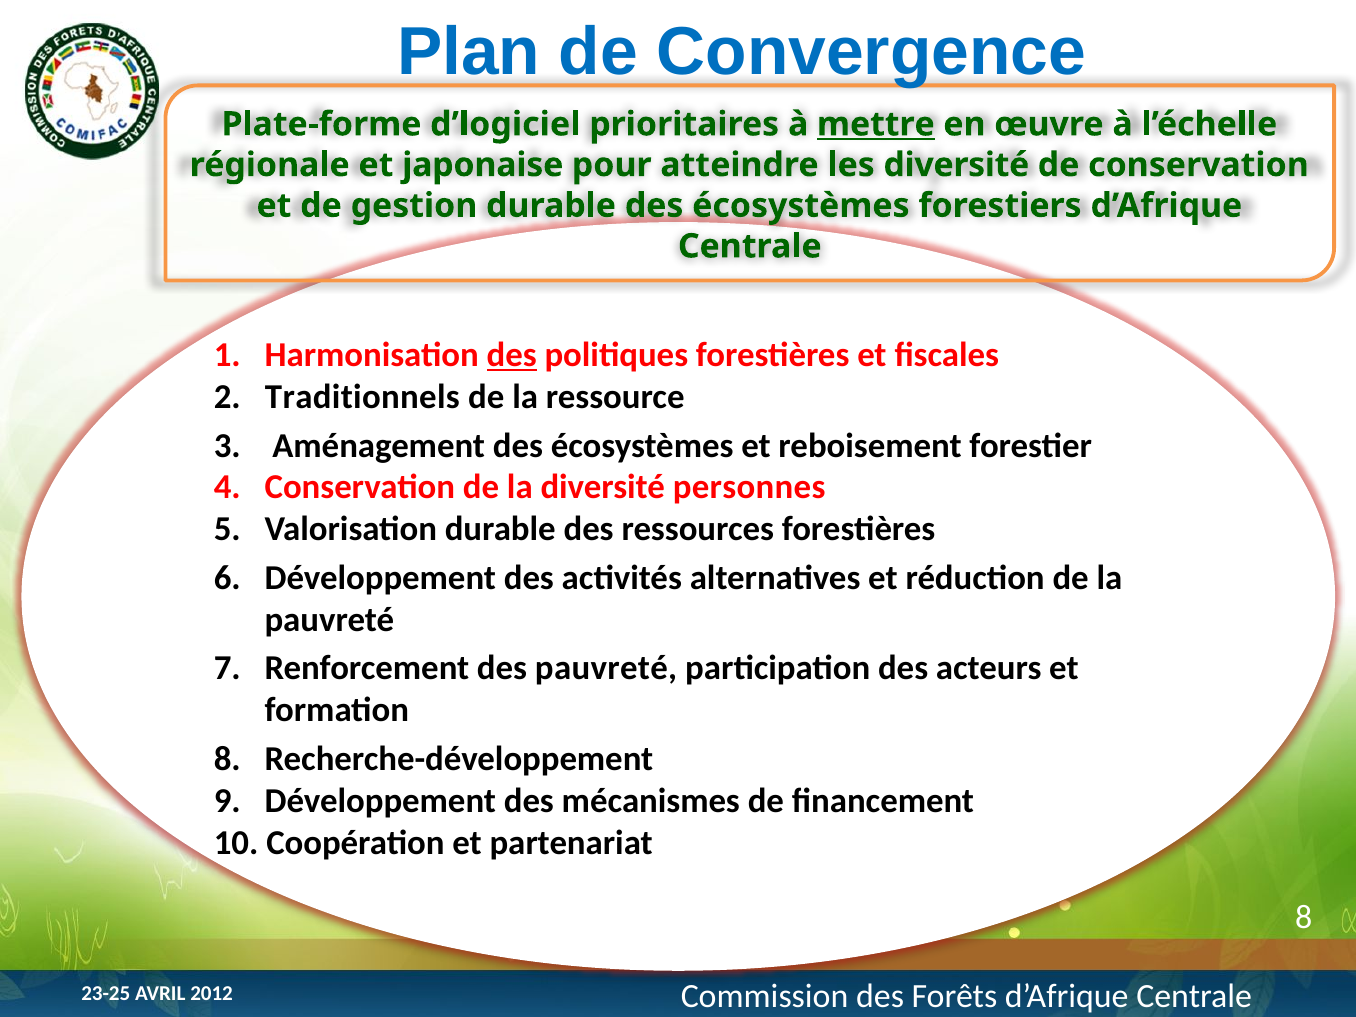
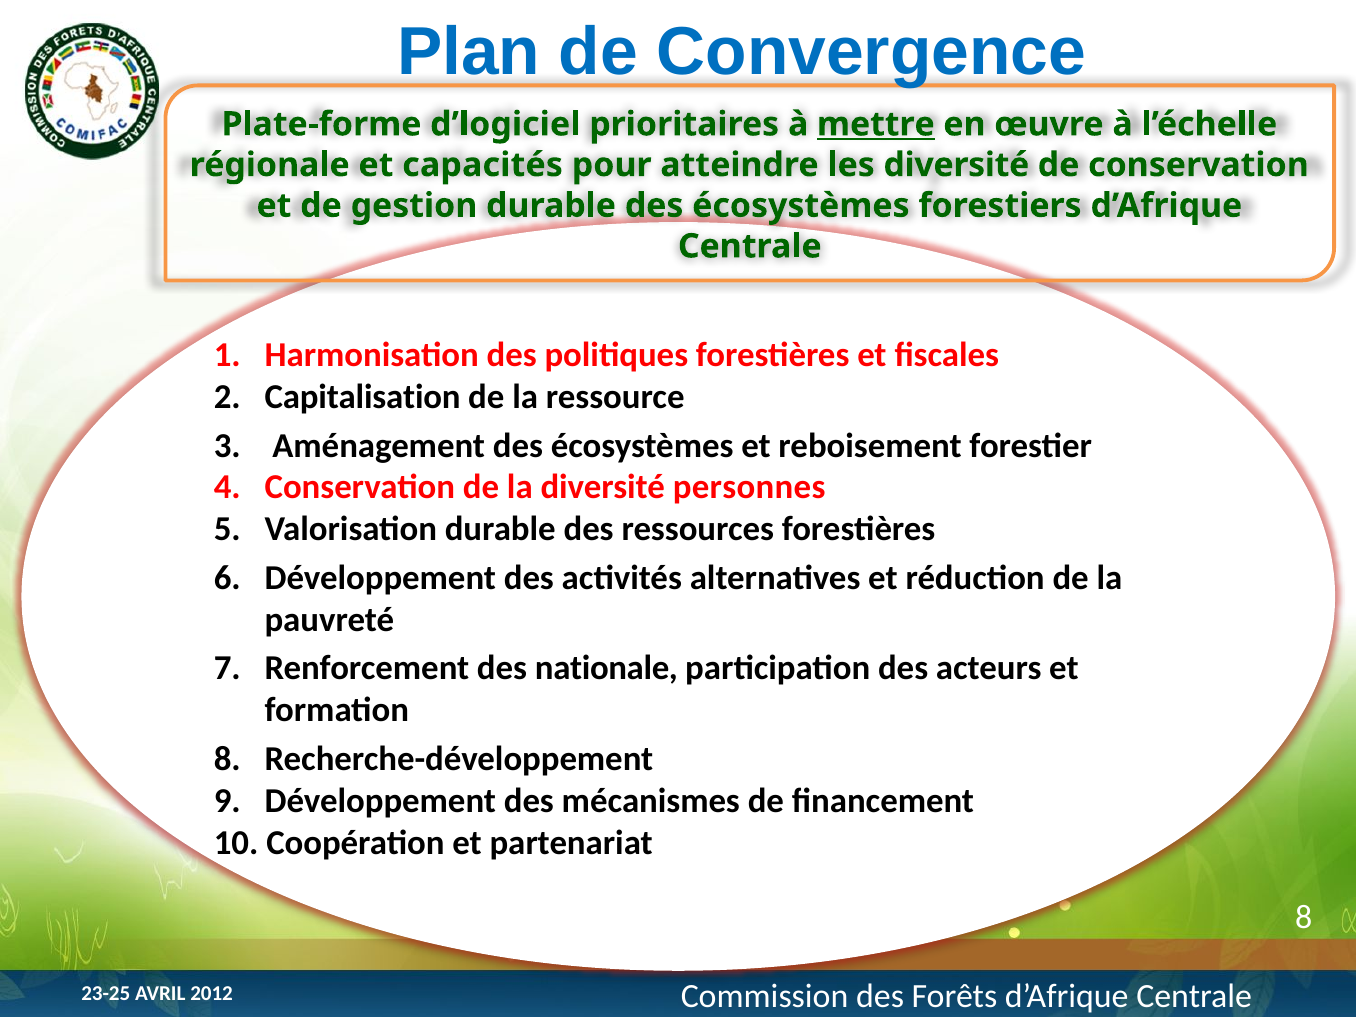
japonaise: japonaise -> capacités
des at (512, 355) underline: present -> none
Traditionnels: Traditionnels -> Capitalisation
des pauvreté: pauvreté -> nationale
